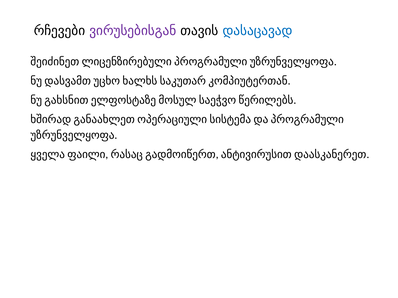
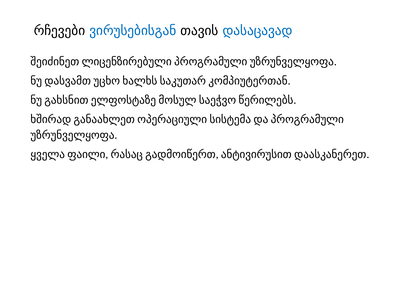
ვირუსებისგან colour: purple -> blue
